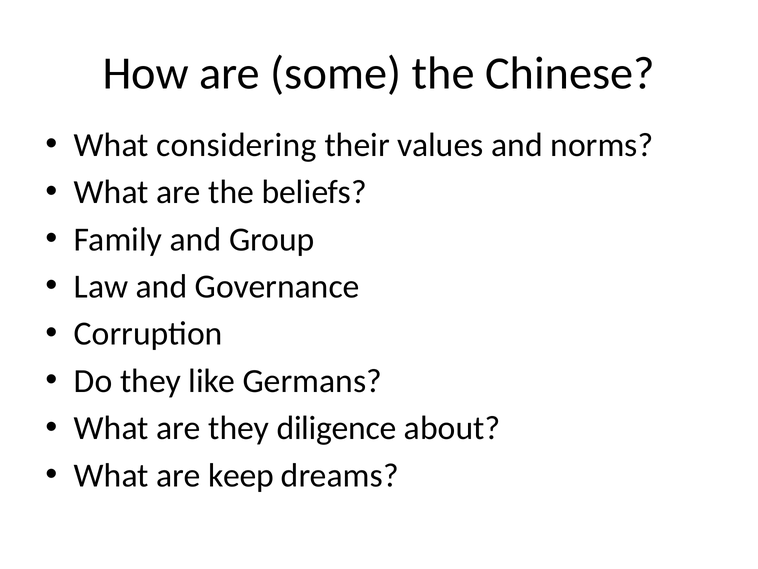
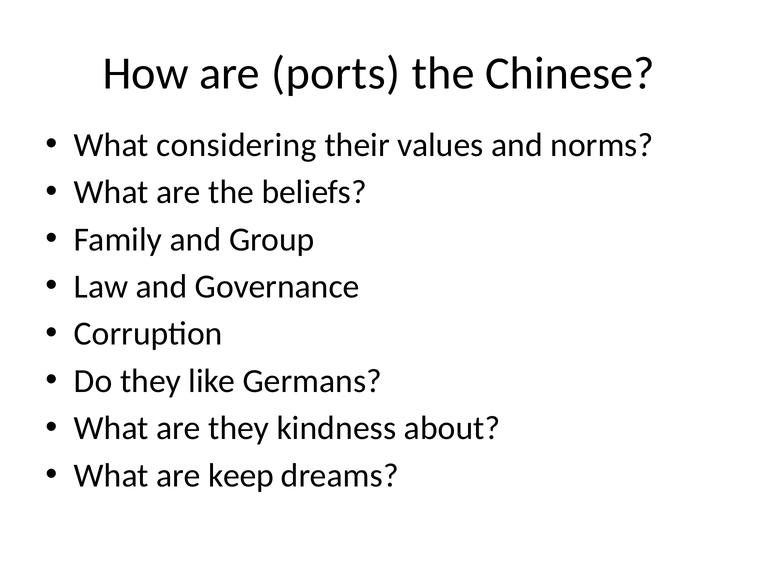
some: some -> ports
diligence: diligence -> kindness
